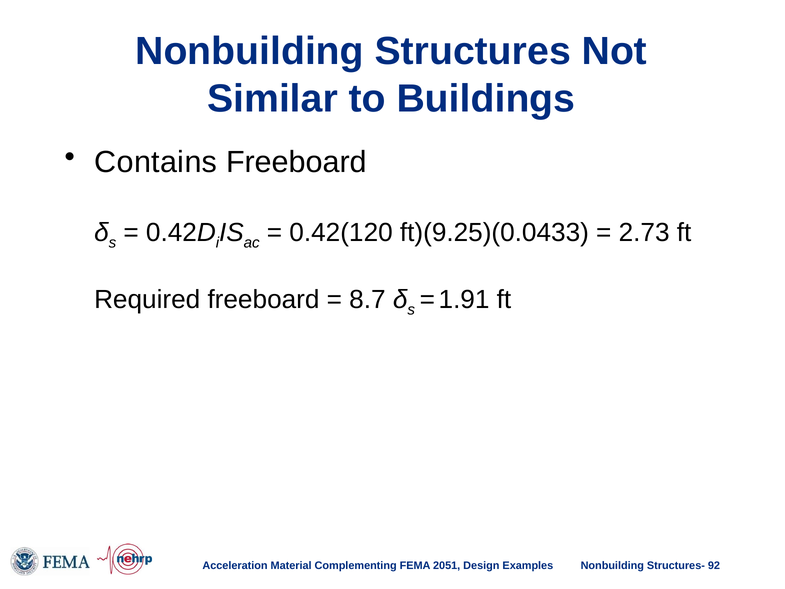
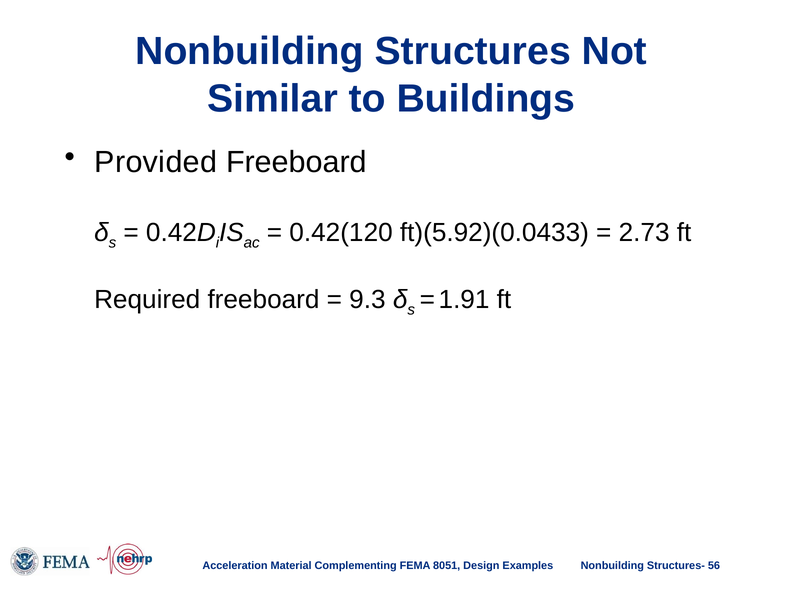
Contains: Contains -> Provided
ft)(9.25)(0.0433: ft)(9.25)(0.0433 -> ft)(5.92)(0.0433
8.7: 8.7 -> 9.3
2051: 2051 -> 8051
92: 92 -> 56
